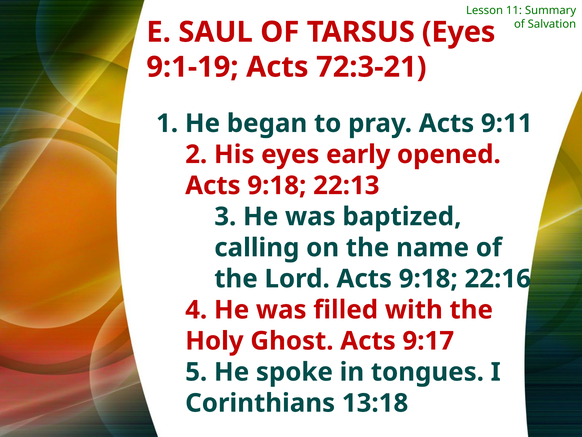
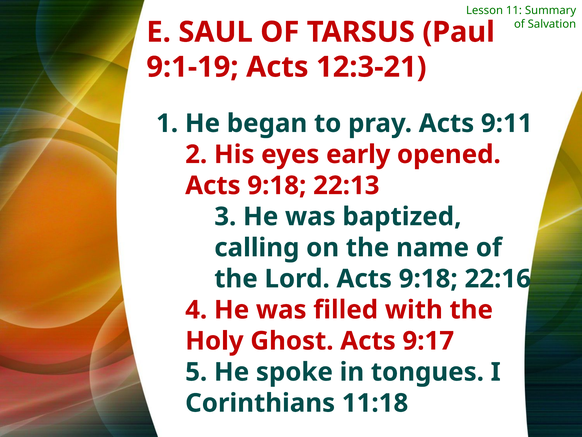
TARSUS Eyes: Eyes -> Paul
72:3-21: 72:3-21 -> 12:3-21
13:18: 13:18 -> 11:18
